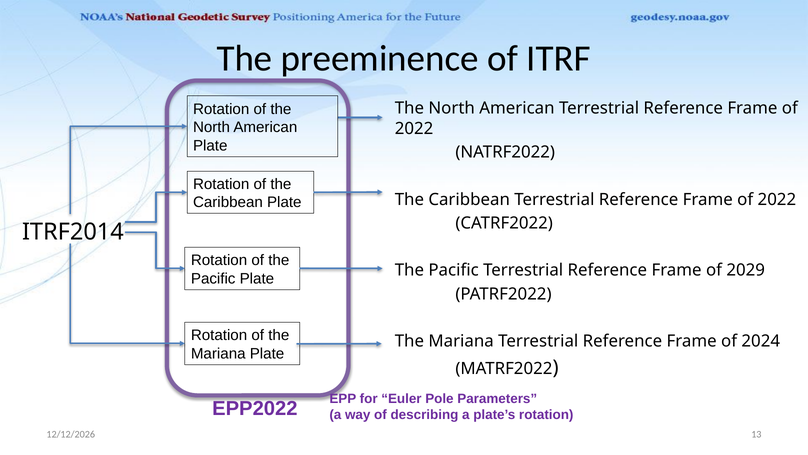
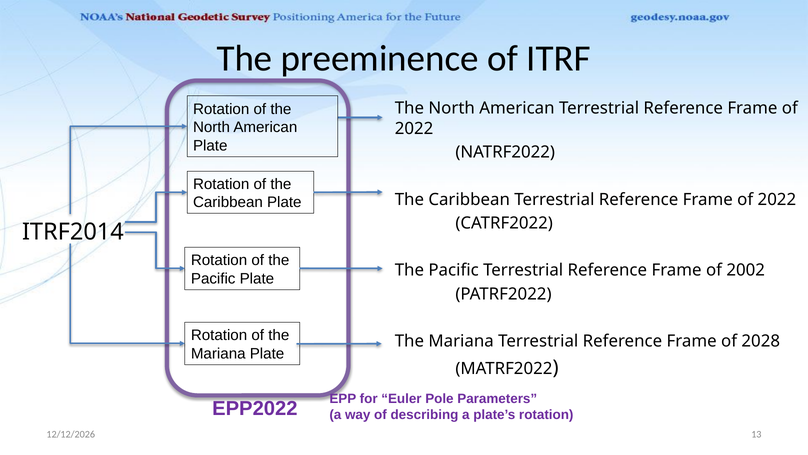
2029: 2029 -> 2002
2024: 2024 -> 2028
